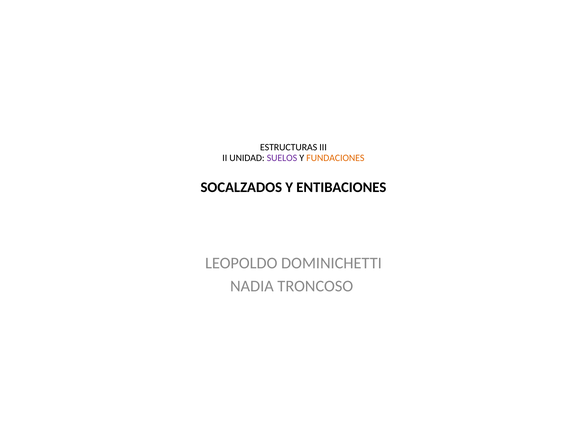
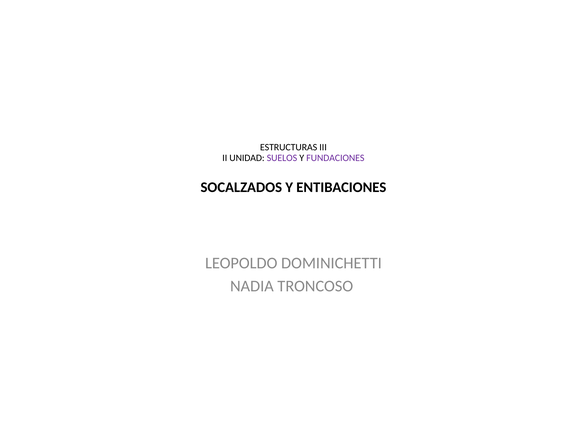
FUNDACIONES colour: orange -> purple
